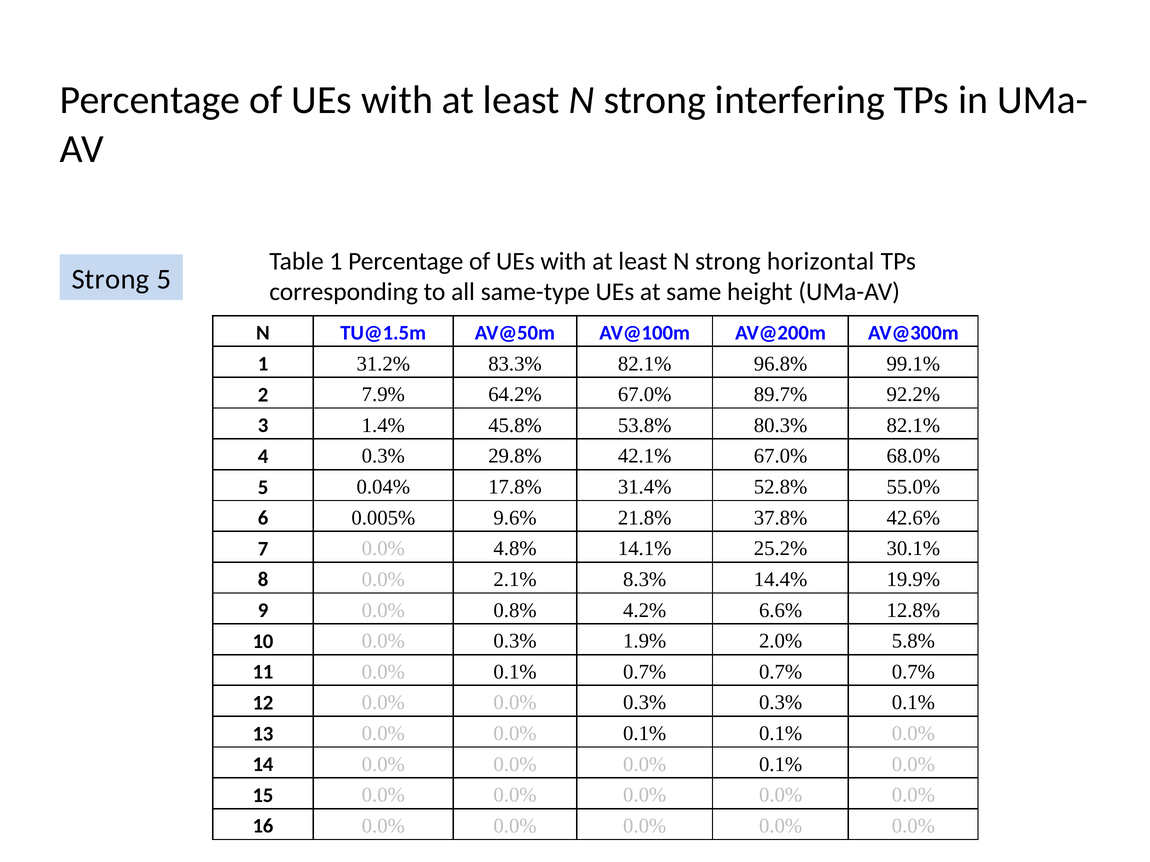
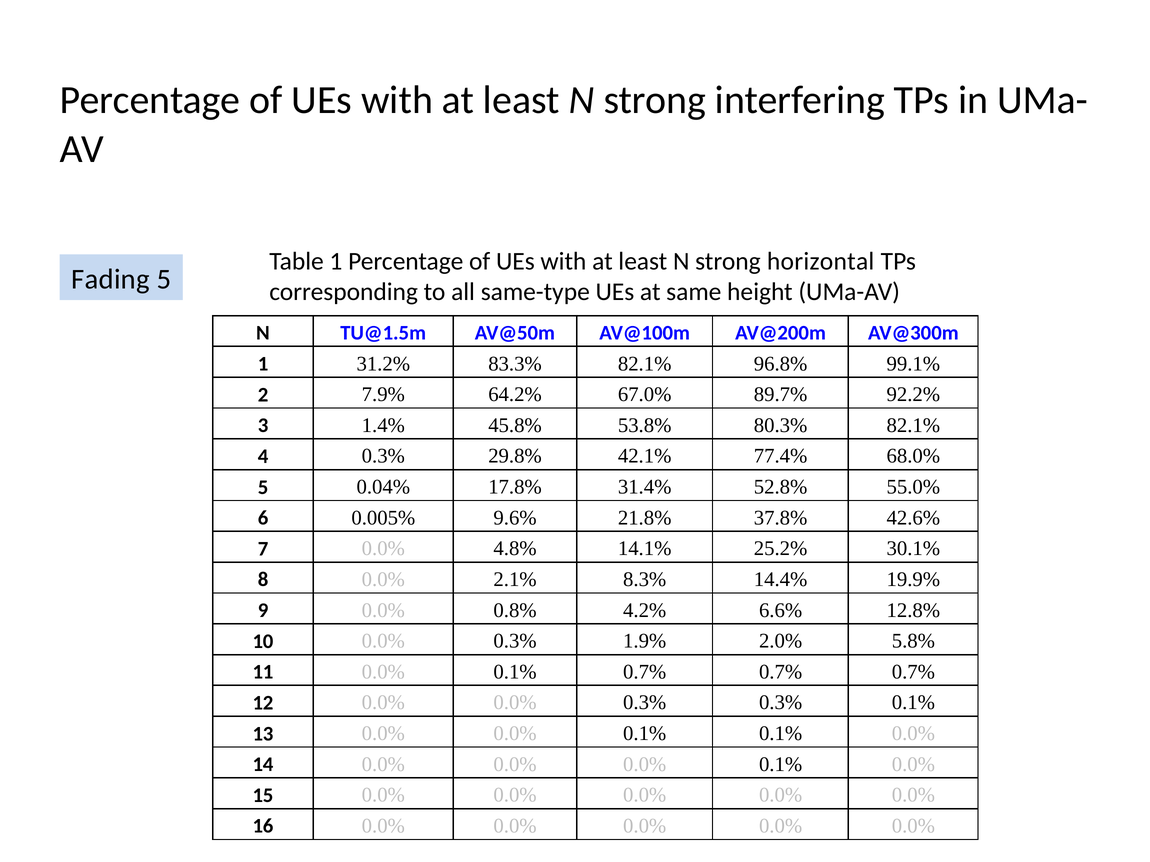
Strong at (111, 279): Strong -> Fading
42.1% 67.0%: 67.0% -> 77.4%
